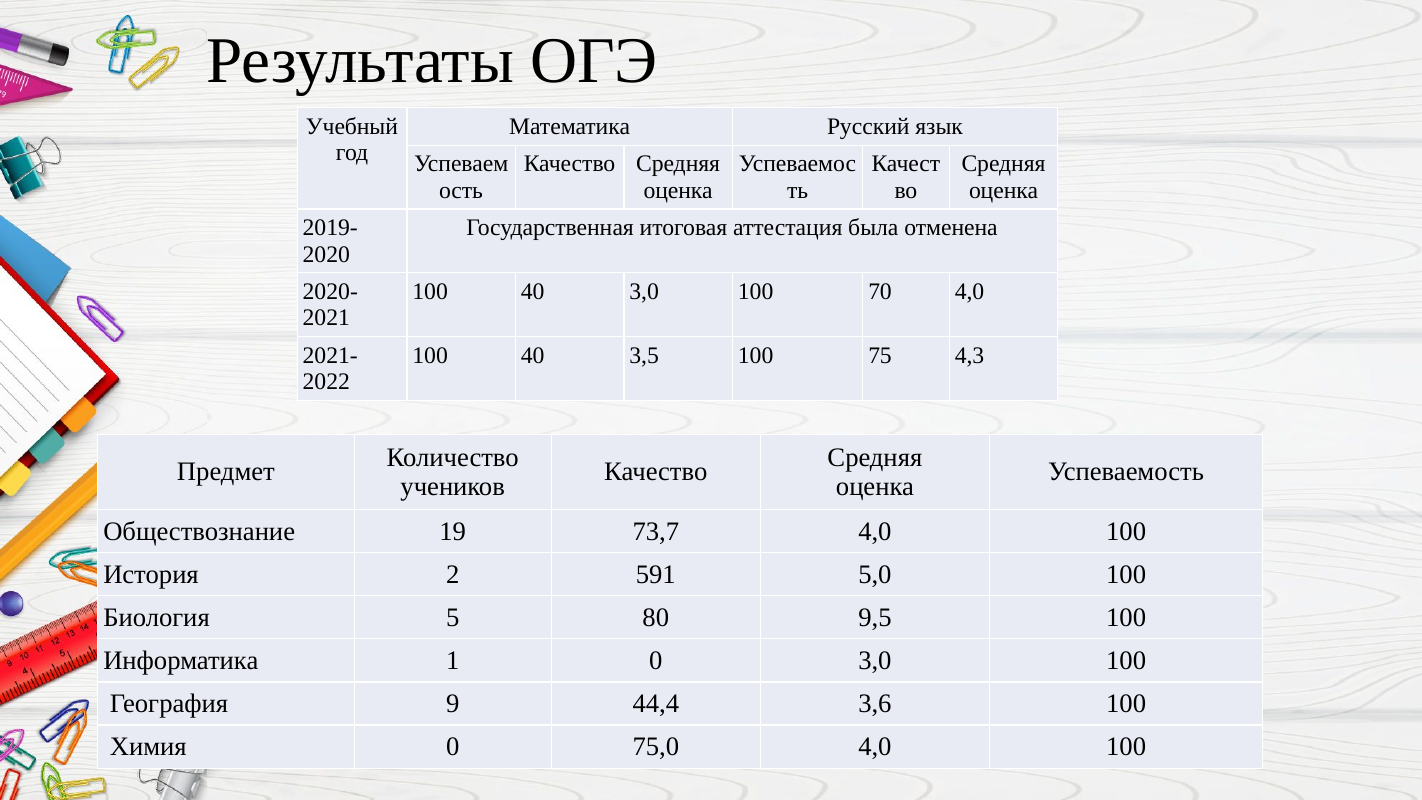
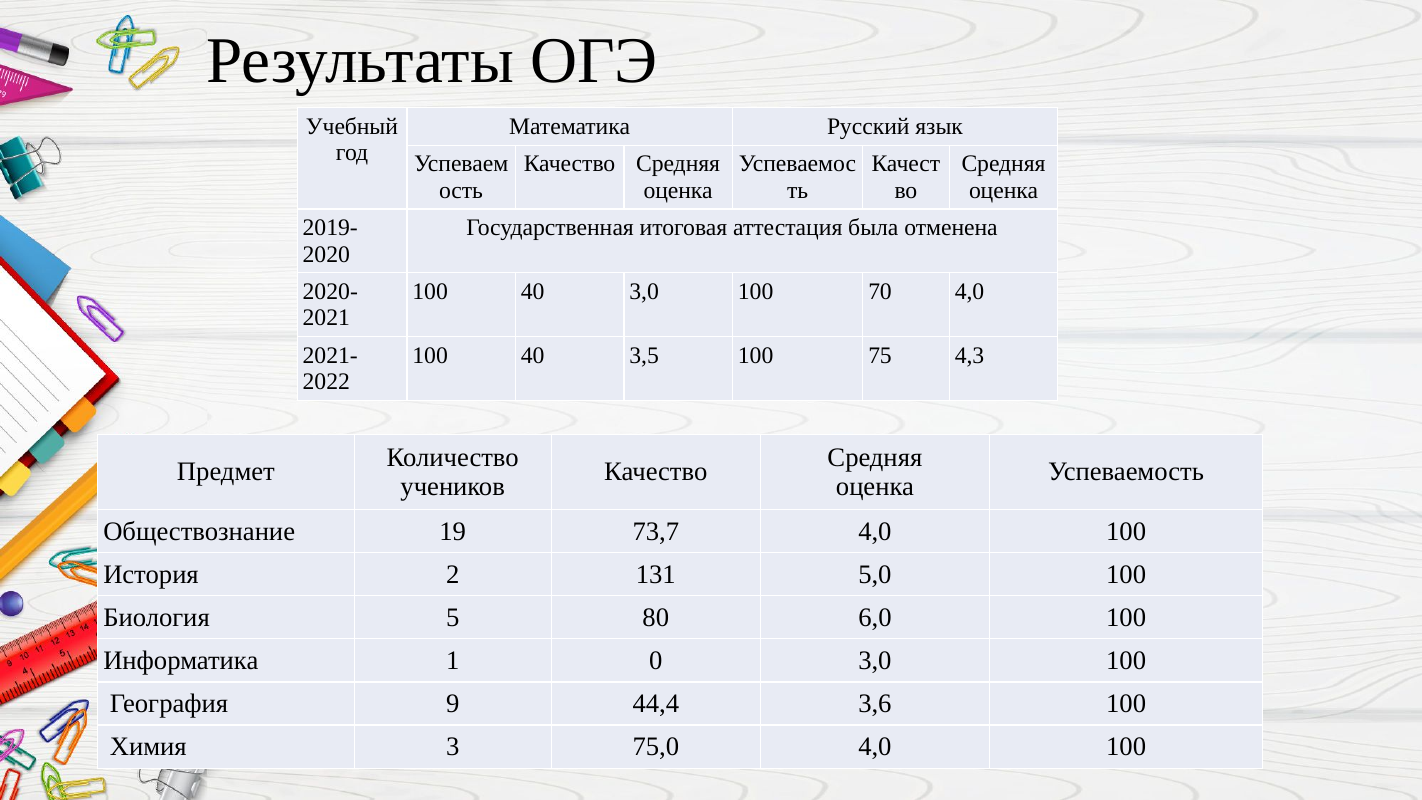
591: 591 -> 131
9,5: 9,5 -> 6,0
Химия 0: 0 -> 3
